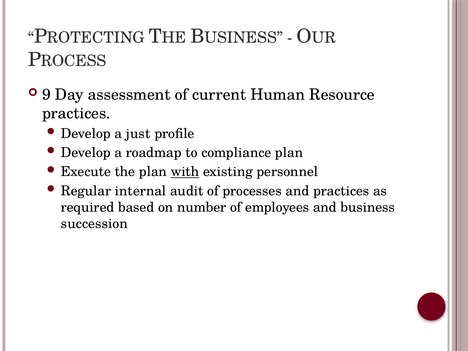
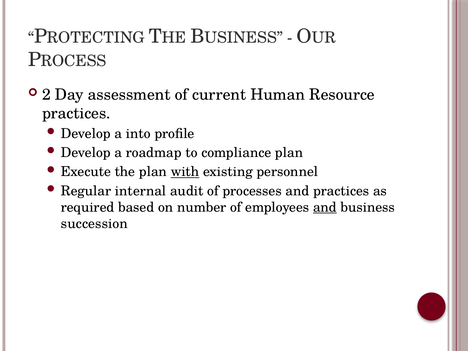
9: 9 -> 2
just: just -> into
and at (325, 207) underline: none -> present
